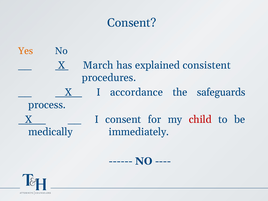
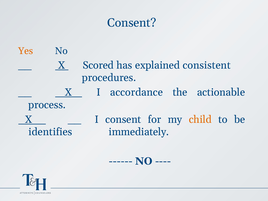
March: March -> Scored
safeguards: safeguards -> actionable
child colour: red -> orange
medically: medically -> identifies
